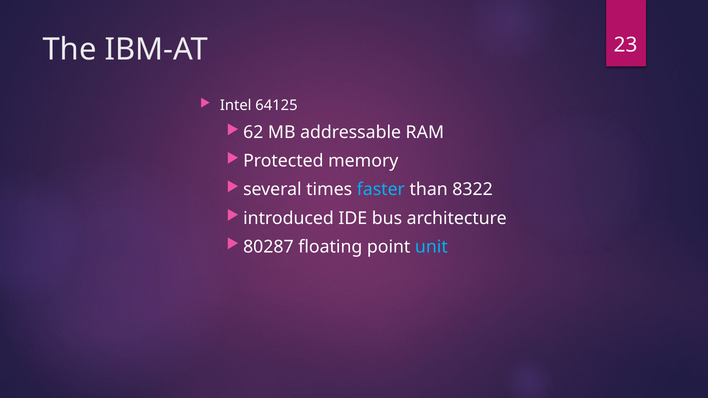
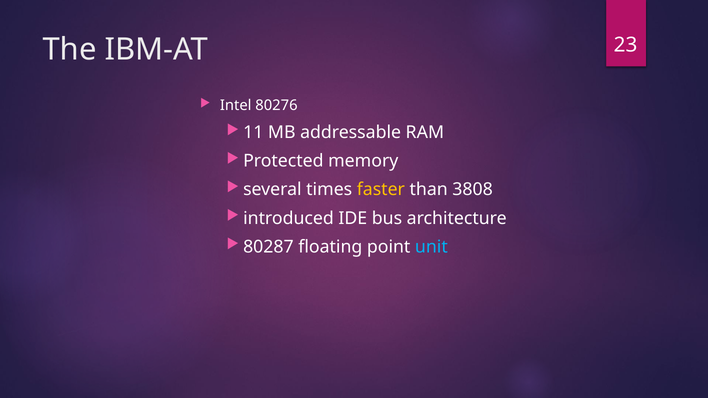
64125: 64125 -> 80276
62: 62 -> 11
faster colour: light blue -> yellow
8322: 8322 -> 3808
